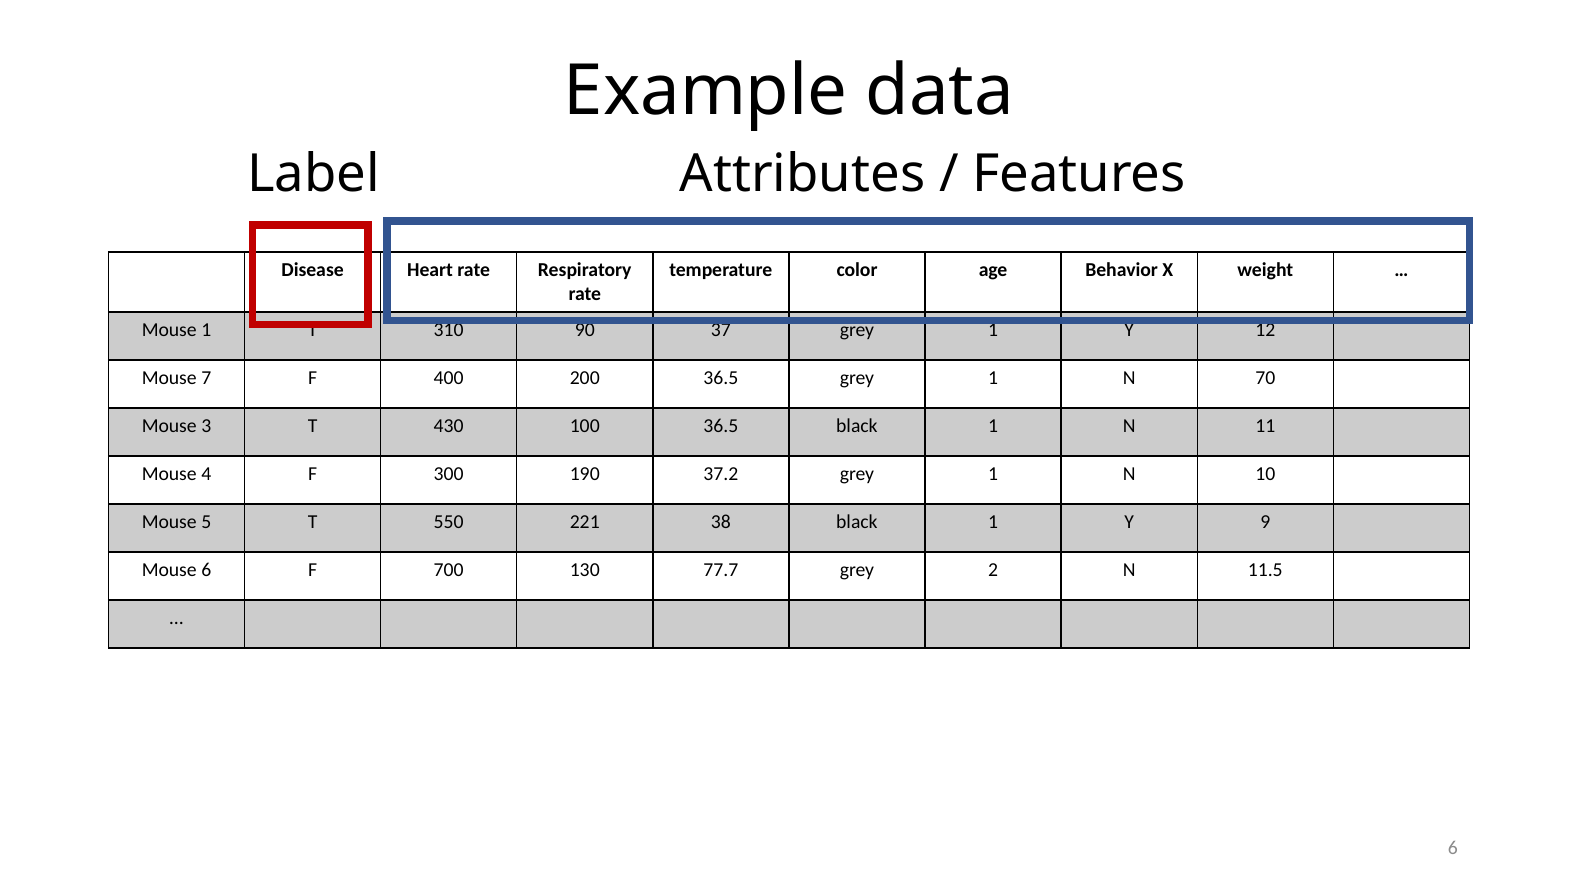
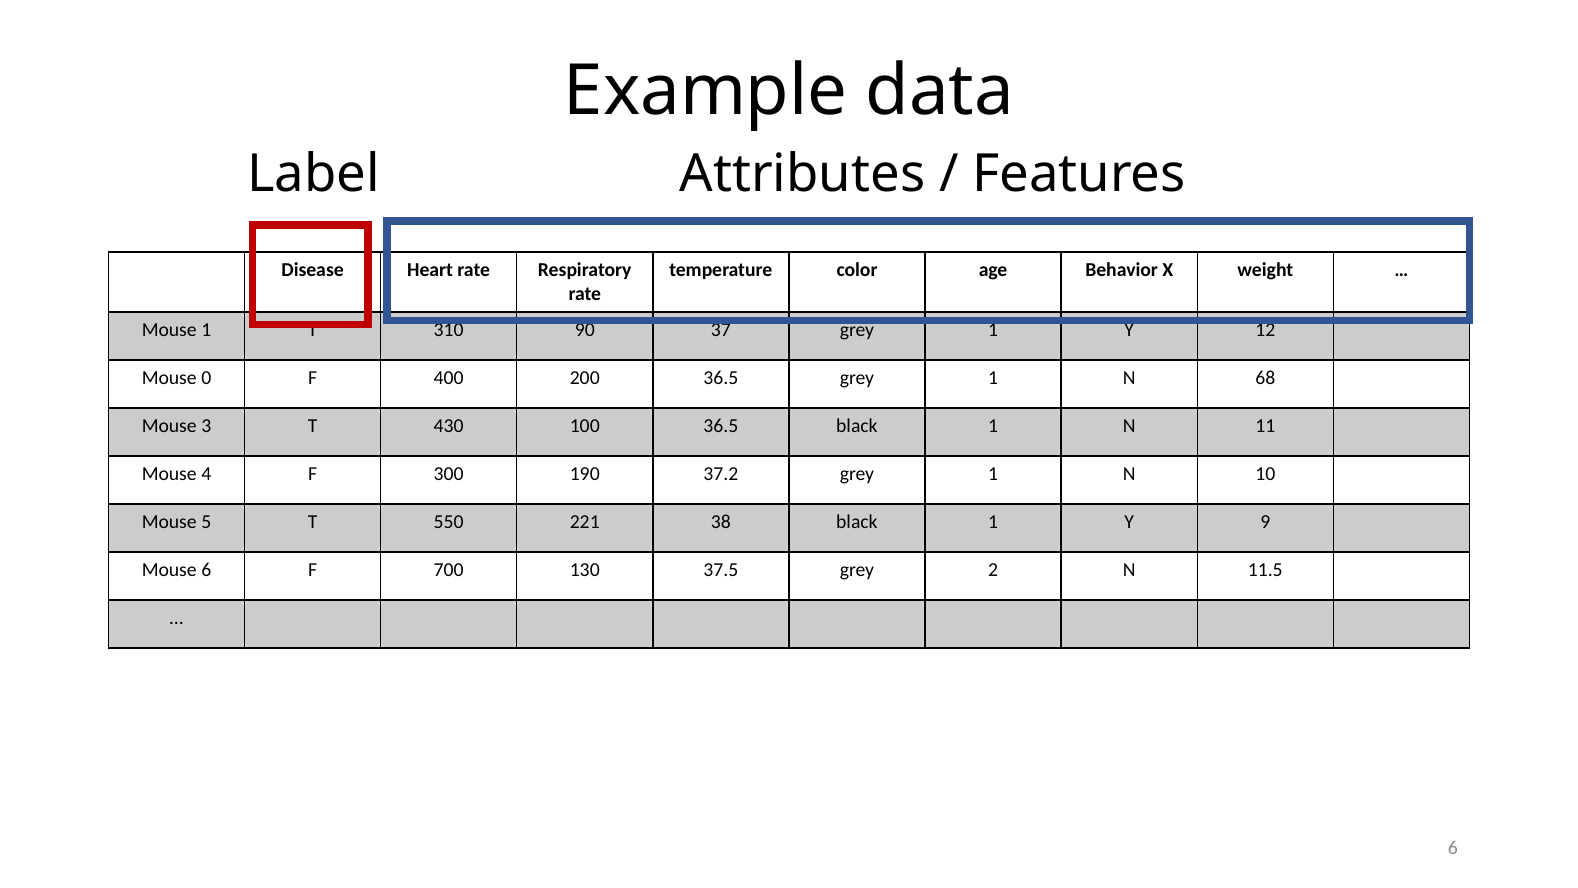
7: 7 -> 0
70: 70 -> 68
77.7: 77.7 -> 37.5
